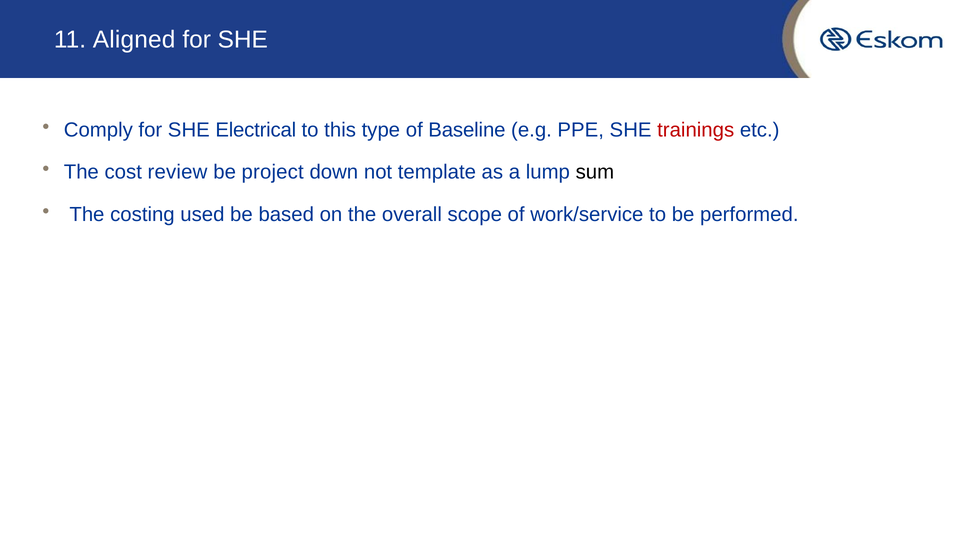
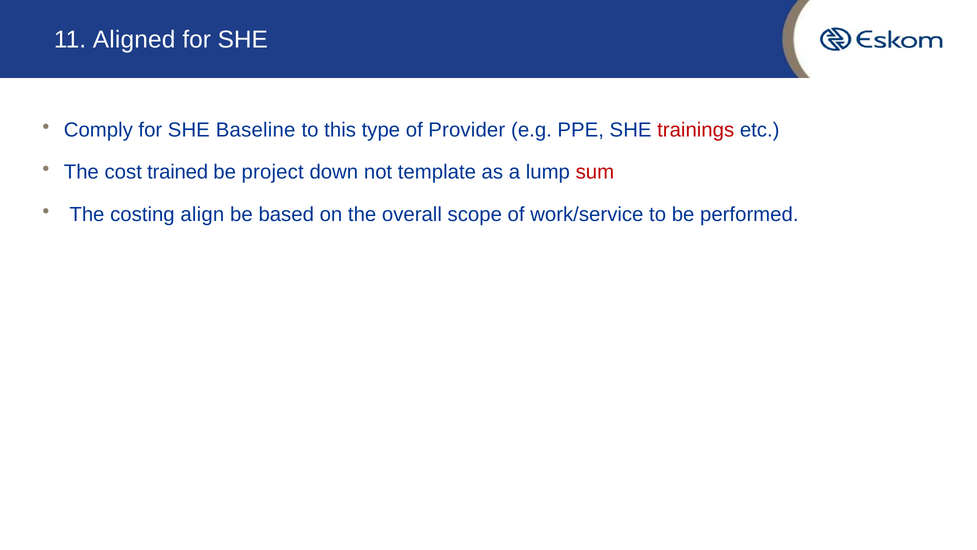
Electrical: Electrical -> Baseline
Baseline: Baseline -> Provider
review: review -> trained
sum colour: black -> red
used: used -> align
